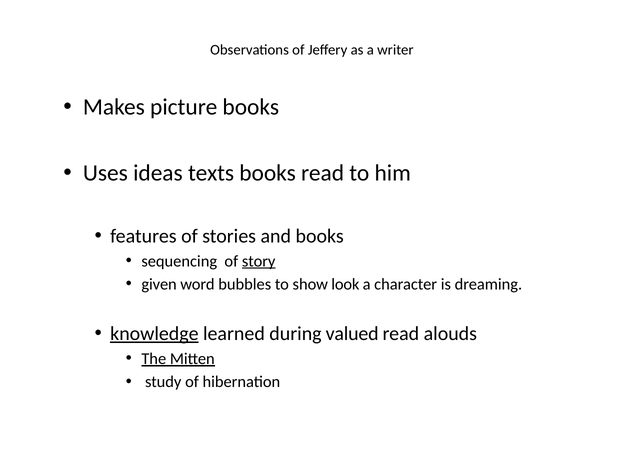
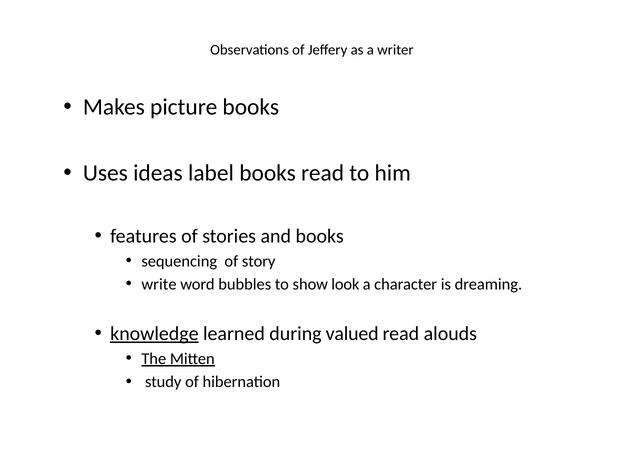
texts: texts -> label
story underline: present -> none
given: given -> write
